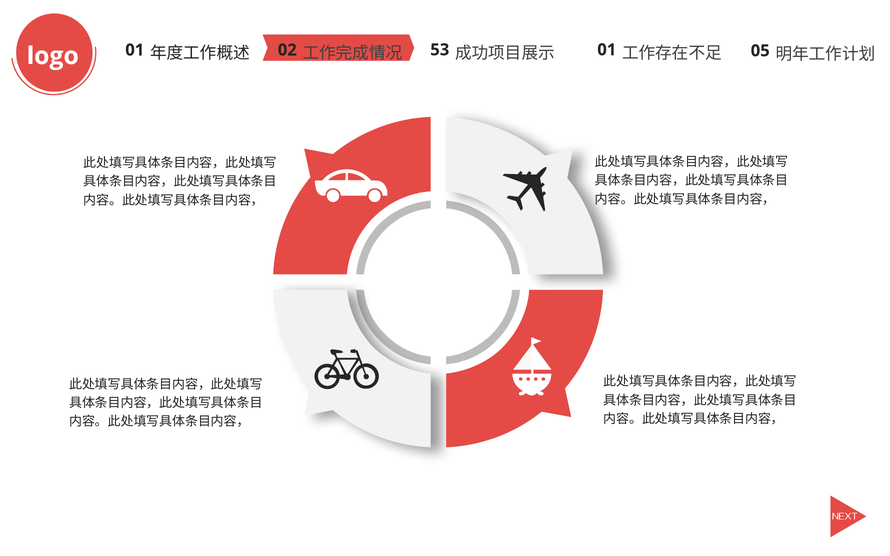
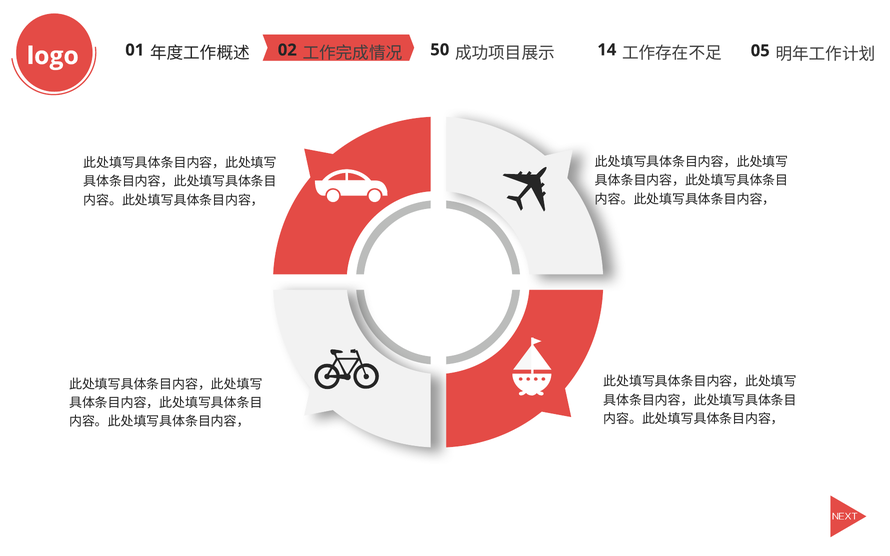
53: 53 -> 50
01 at (607, 50): 01 -> 14
